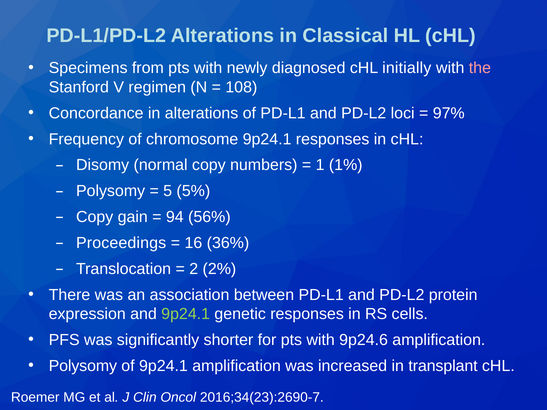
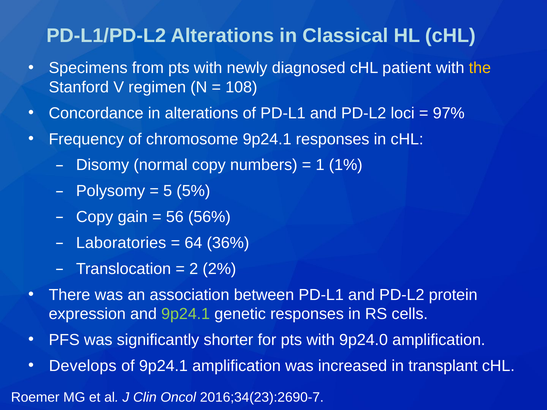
initially: initially -> patient
the colour: pink -> yellow
94: 94 -> 56
Proceedings: Proceedings -> Laboratories
16: 16 -> 64
9p24.6: 9p24.6 -> 9p24.0
Polysomy at (83, 366): Polysomy -> Develops
